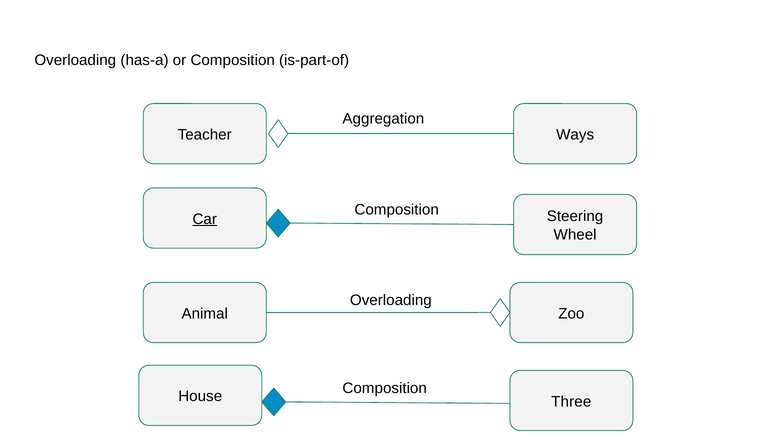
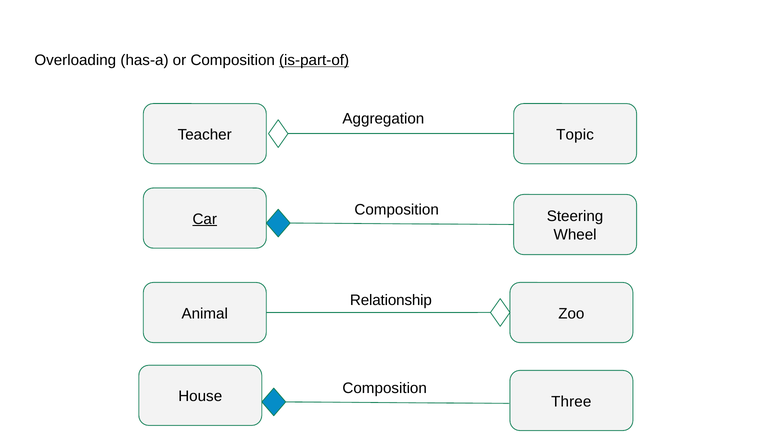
is-part-of underline: none -> present
Ways: Ways -> Topic
Overloading at (391, 300): Overloading -> Relationship
